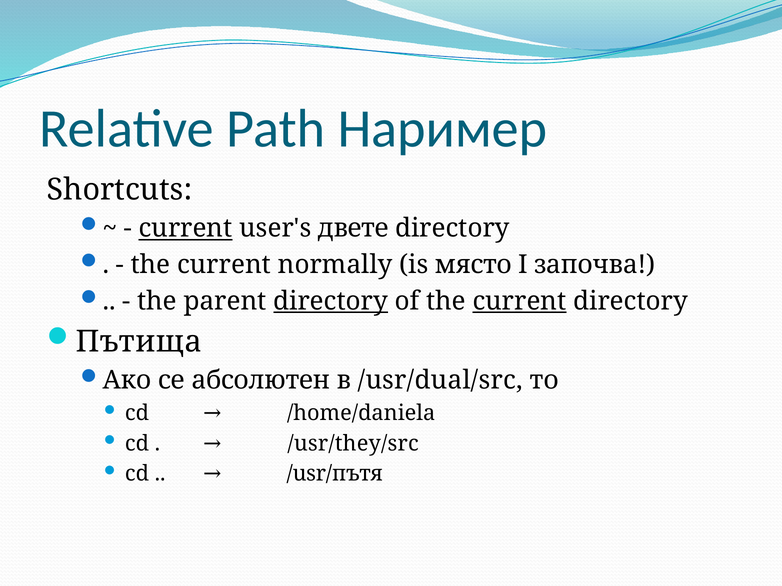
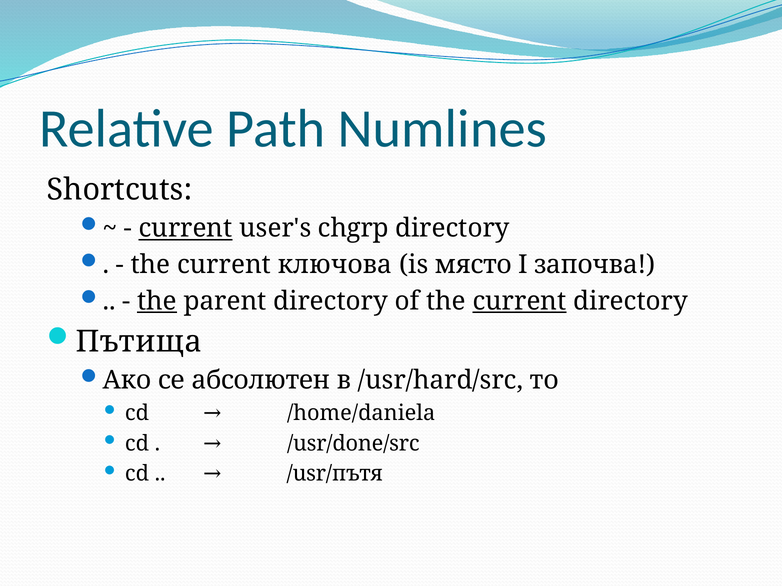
Наример: Наример -> Numlines
двете: двете -> chgrp
normally: normally -> ключова
the at (157, 302) underline: none -> present
directory at (331, 302) underline: present -> none
/usr/dual/src: /usr/dual/src -> /usr/hard/src
/usr/they/src: /usr/they/src -> /usr/done/src
